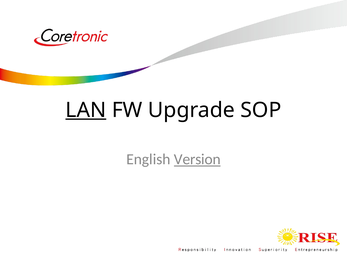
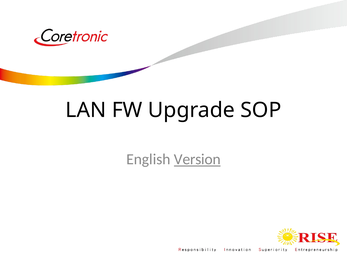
LAN underline: present -> none
